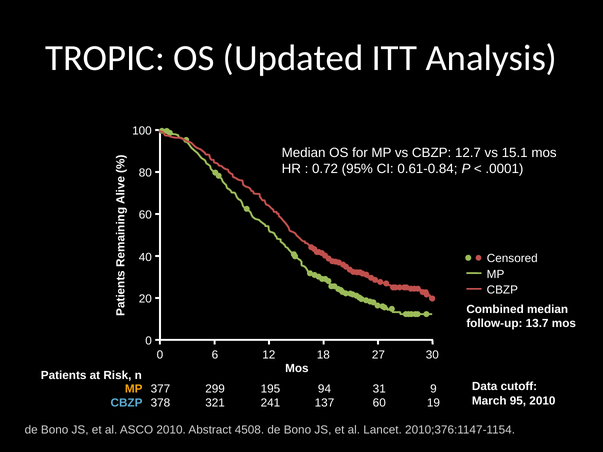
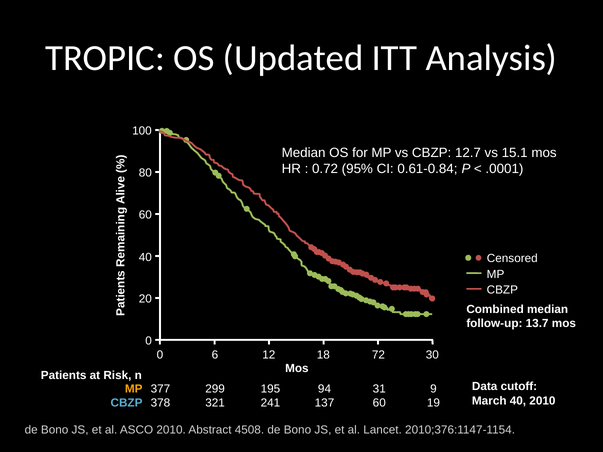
27: 27 -> 72
March 95: 95 -> 40
